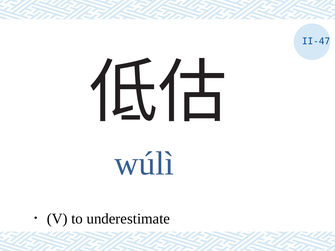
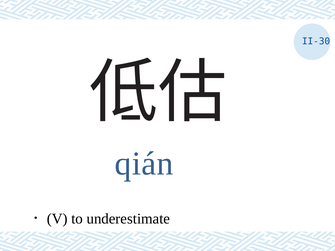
II-47: II-47 -> II-30
wúlì: wúlì -> qián
